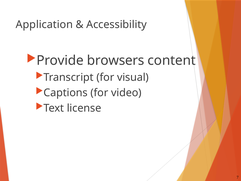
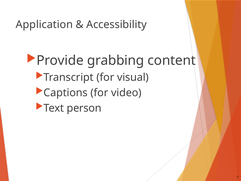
browsers: browsers -> grabbing
license: license -> person
